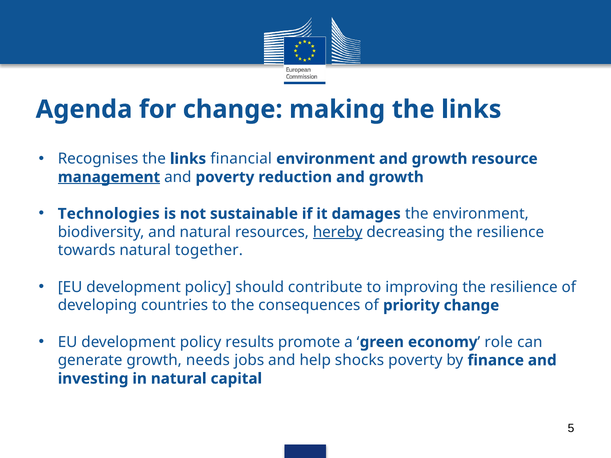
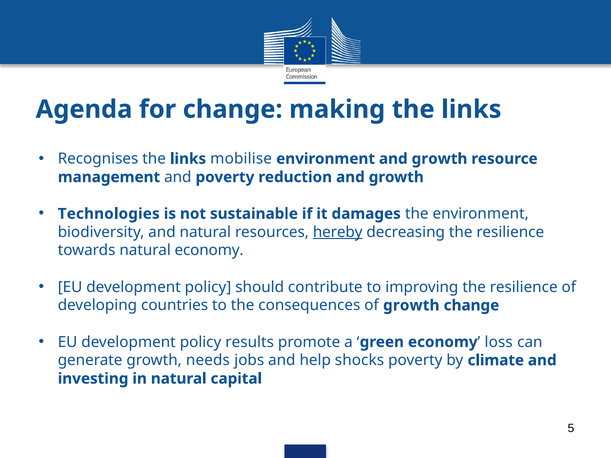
financial: financial -> mobilise
management underline: present -> none
natural together: together -> economy
of priority: priority -> growth
role: role -> loss
finance: finance -> climate
